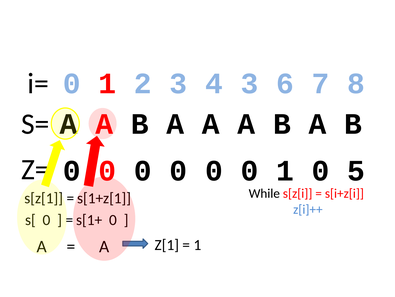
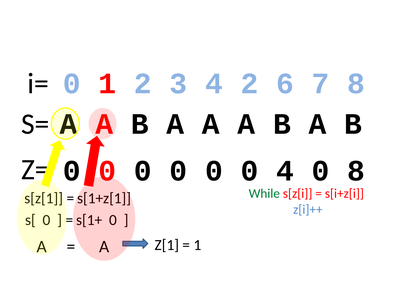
4 3: 3 -> 2
0 0 1: 1 -> 4
0 5: 5 -> 8
While colour: black -> green
